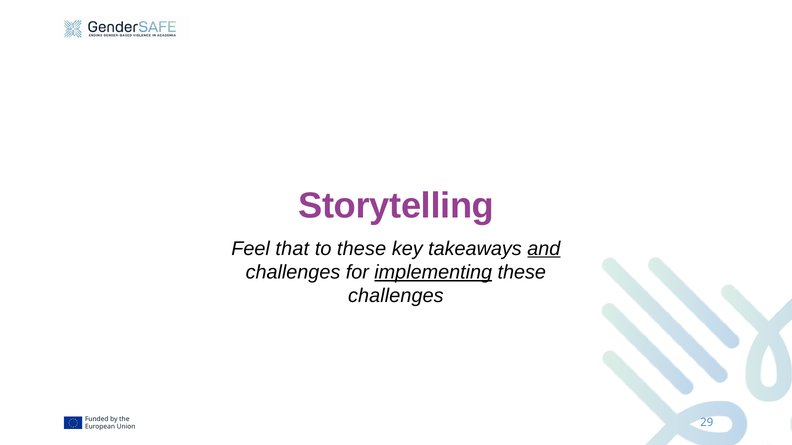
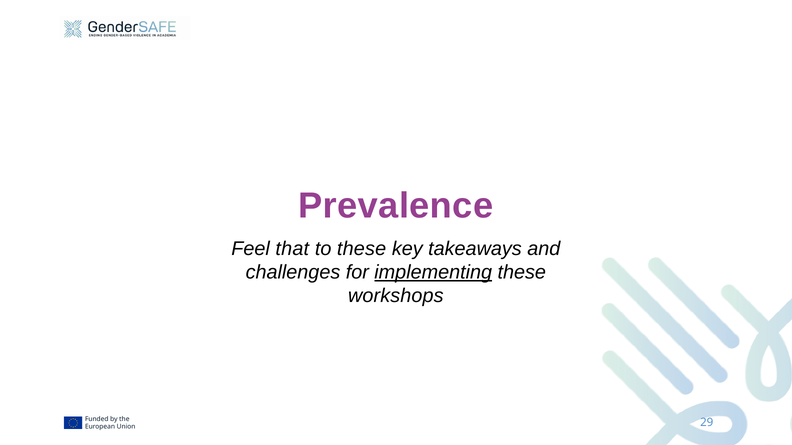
Storytelling: Storytelling -> Prevalence
and underline: present -> none
challenges at (396, 296): challenges -> workshops
